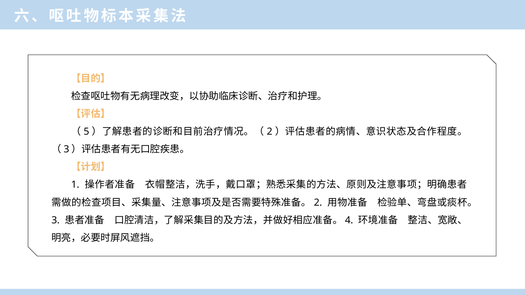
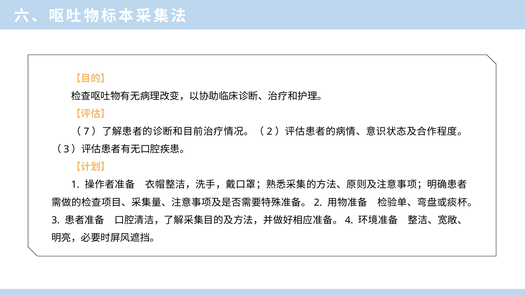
5: 5 -> 7
